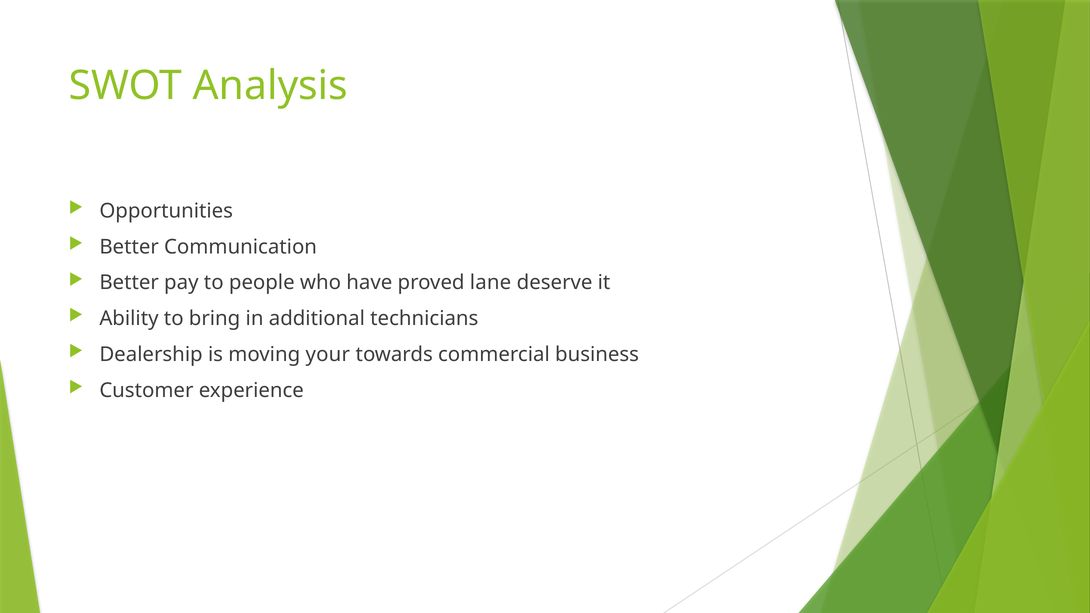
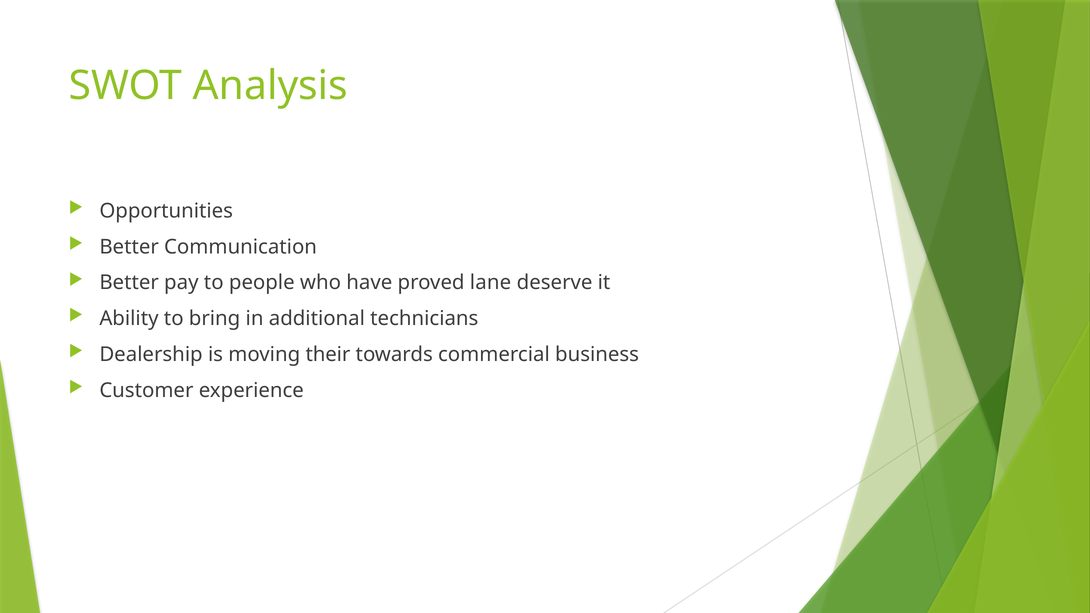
your: your -> their
